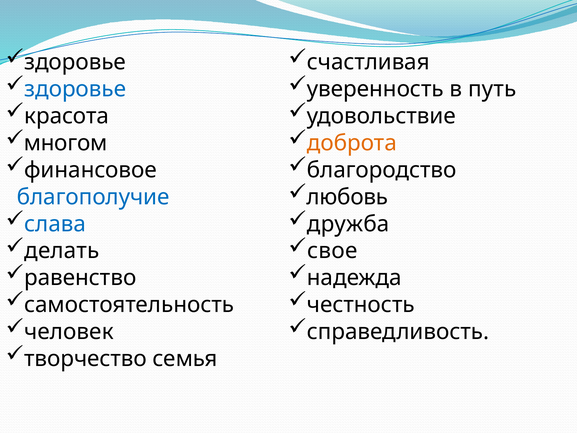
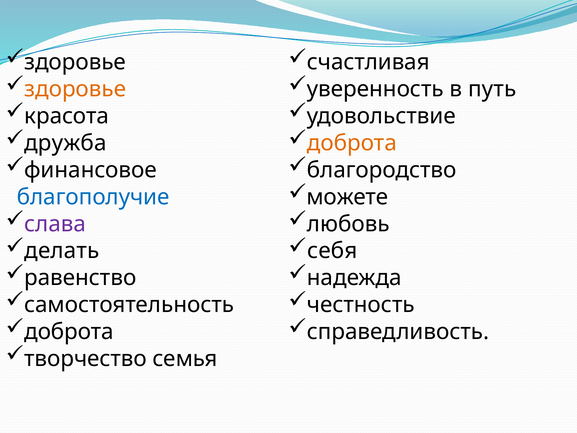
здоровье at (75, 89) colour: blue -> orange
многом: многом -> дружба
любовь: любовь -> можете
слава colour: blue -> purple
дружба: дружба -> любовь
свое: свое -> себя
человек at (69, 332): человек -> доброта
